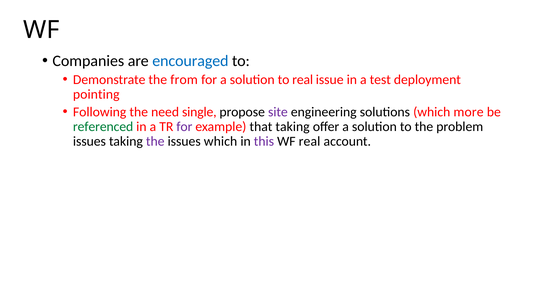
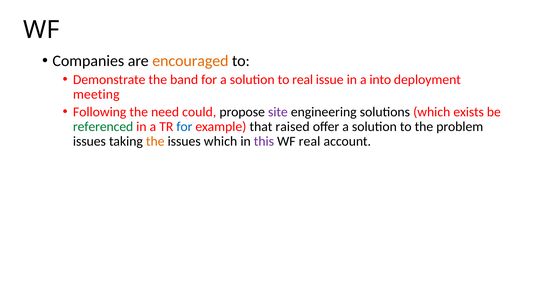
encouraged colour: blue -> orange
from: from -> band
test: test -> into
pointing: pointing -> meeting
single: single -> could
more: more -> exists
for at (184, 127) colour: purple -> blue
that taking: taking -> raised
the at (155, 142) colour: purple -> orange
